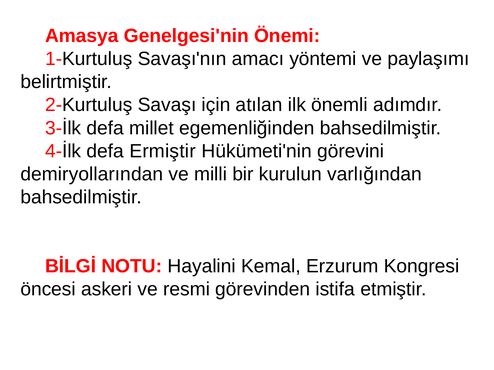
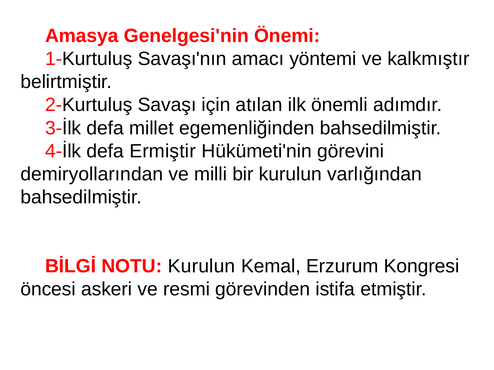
paylaşımı: paylaşımı -> kalkmıştır
NOTU Hayalini: Hayalini -> Kurulun
